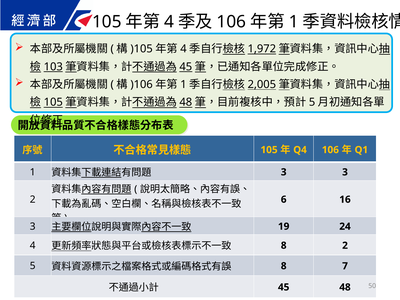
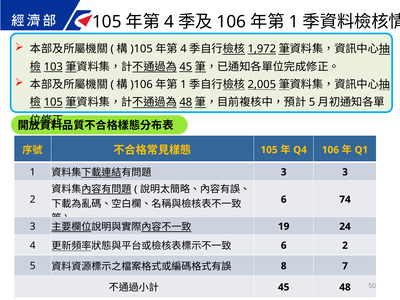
16: 16 -> 74
8 at (284, 245): 8 -> 6
